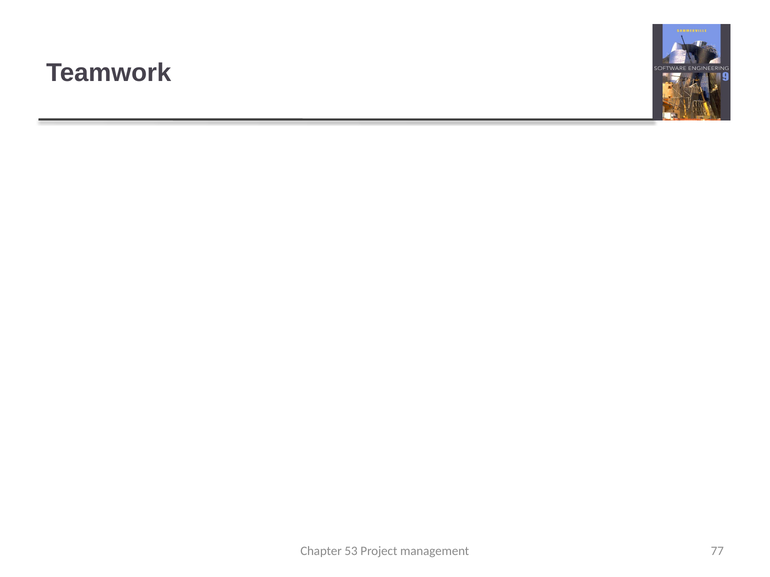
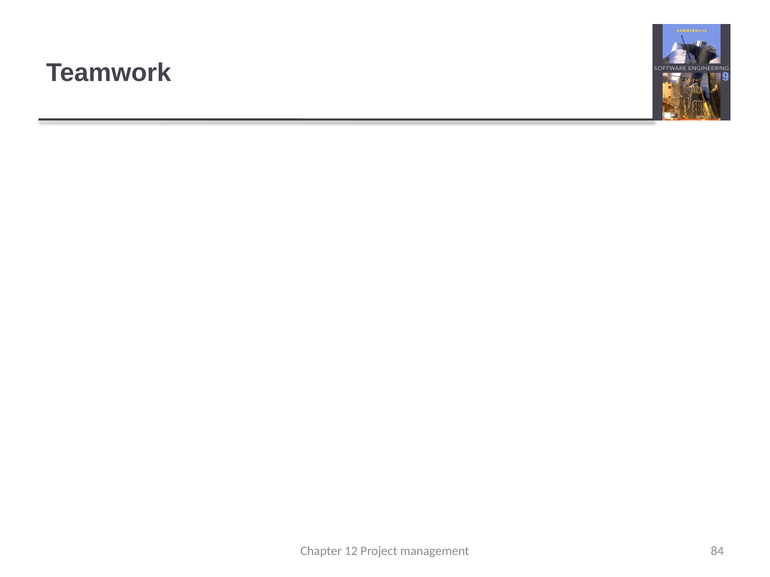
53: 53 -> 12
77: 77 -> 84
